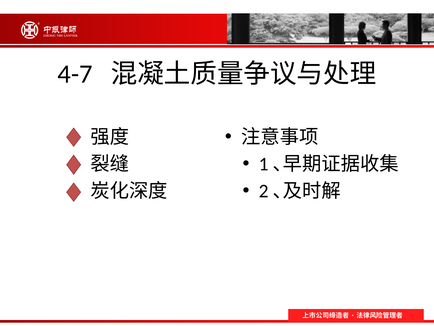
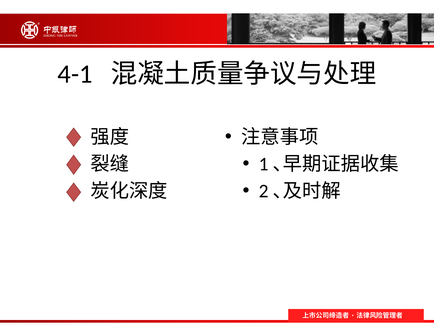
4-7: 4-7 -> 4-1
